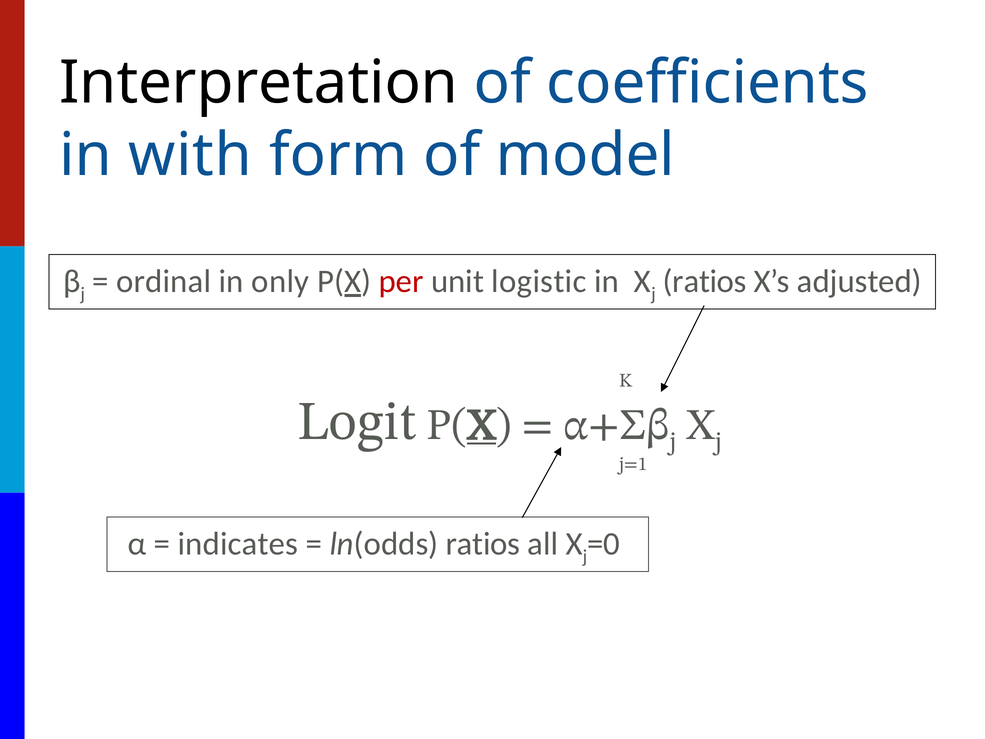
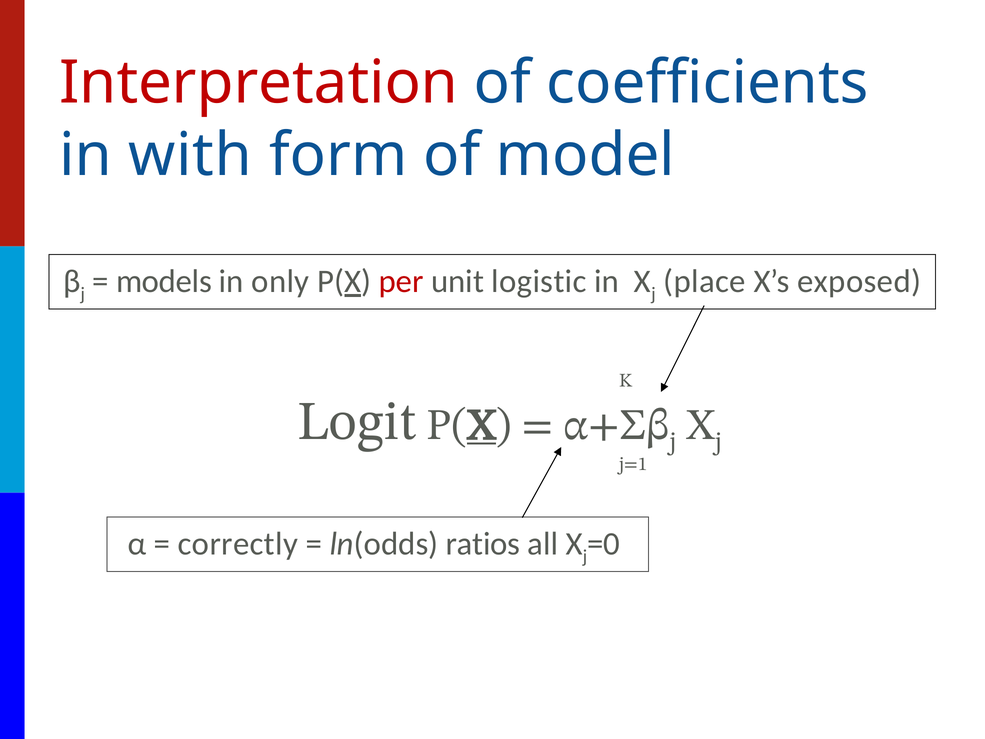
Interpretation colour: black -> red
ordinal: ordinal -> models
ratios at (705, 281): ratios -> place
adjusted: adjusted -> exposed
indicates: indicates -> correctly
